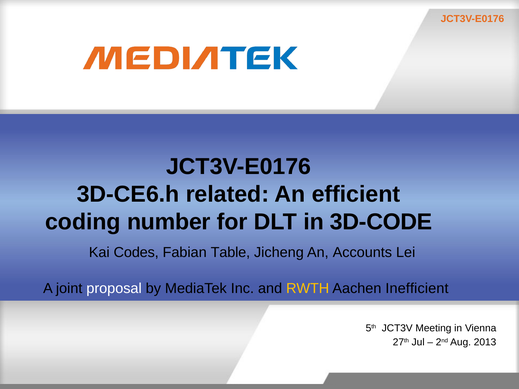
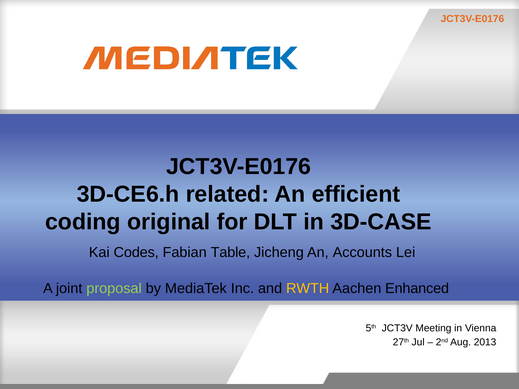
number: number -> original
3D-CODE: 3D-CODE -> 3D-CASE
proposal colour: white -> light green
Inefficient: Inefficient -> Enhanced
